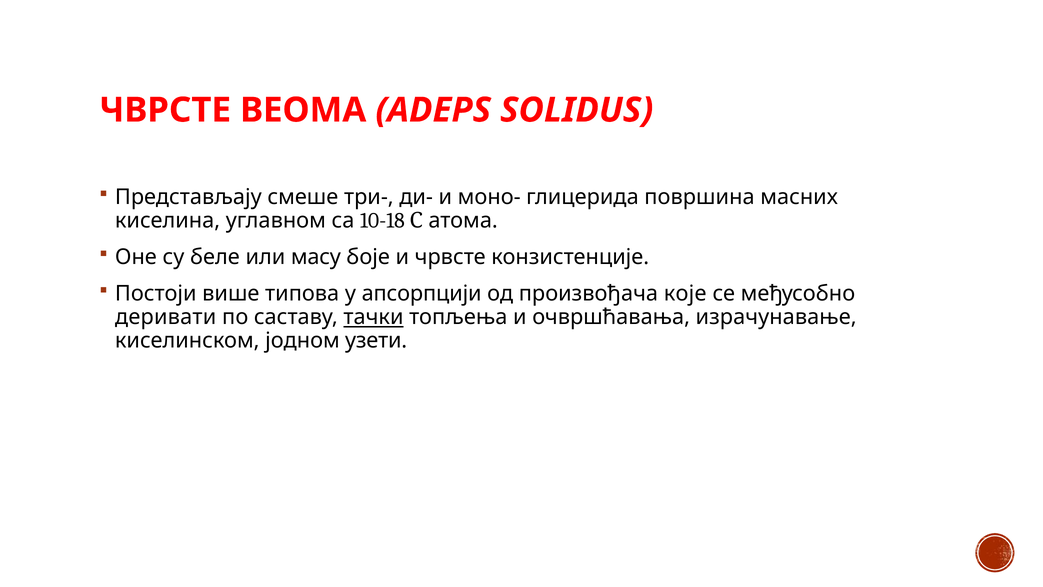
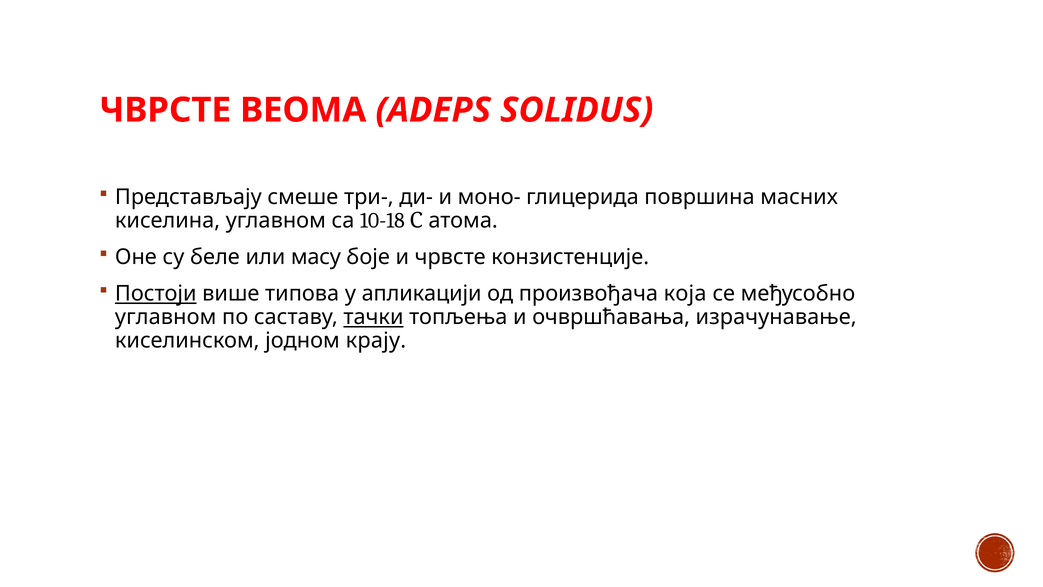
Постоји underline: none -> present
апсорпцији: апсорпцији -> апликацији
које: које -> која
деривати at (166, 317): деривати -> углавном
узети: узети -> крају
